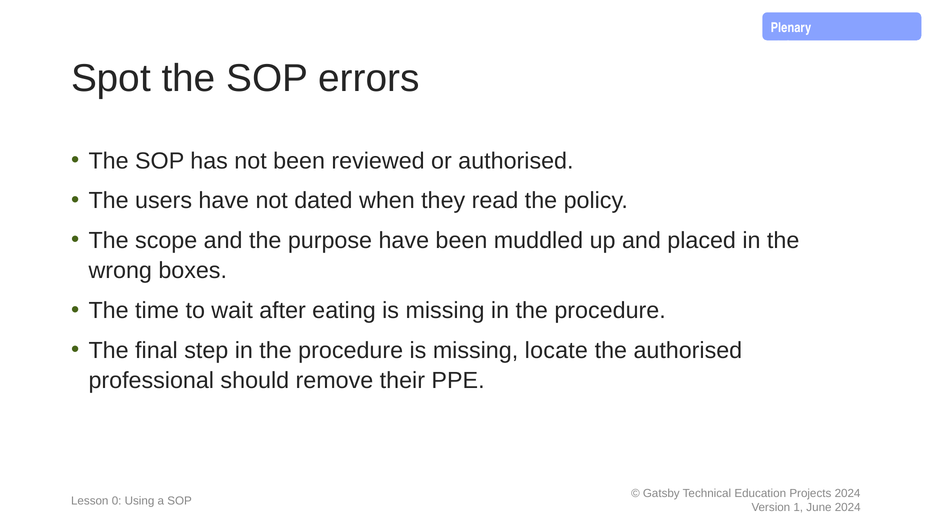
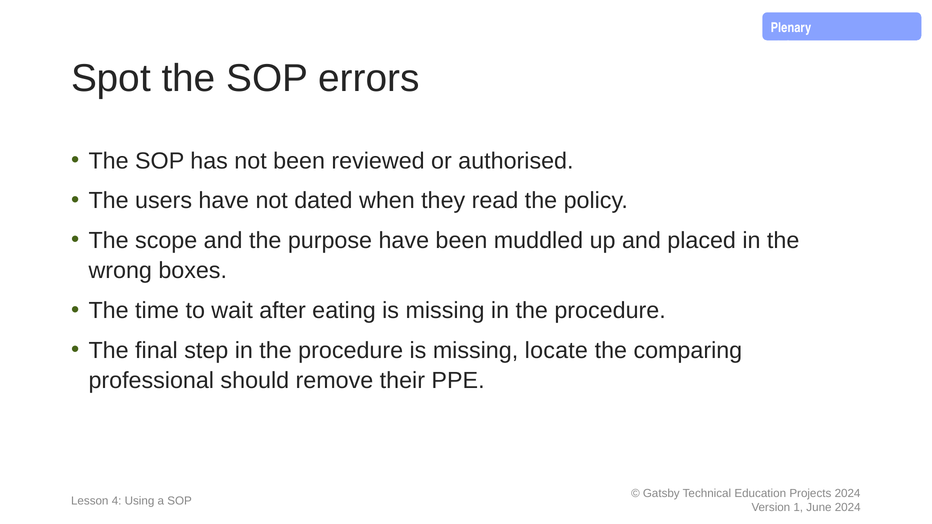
the authorised: authorised -> comparing
0: 0 -> 4
